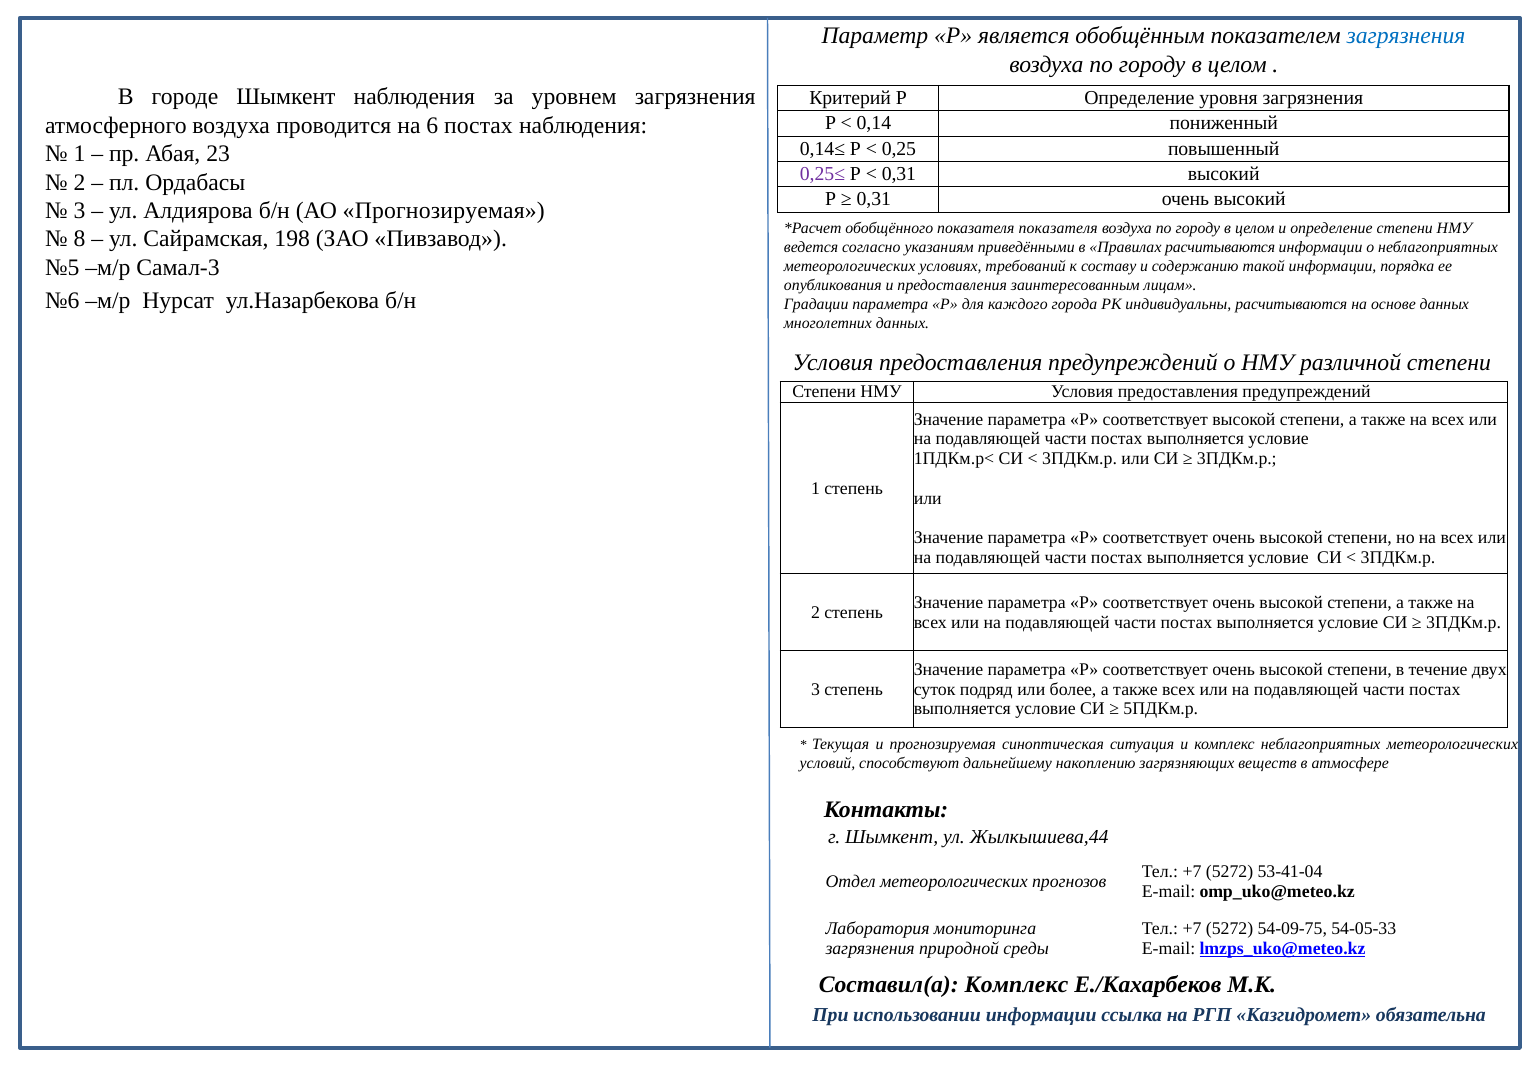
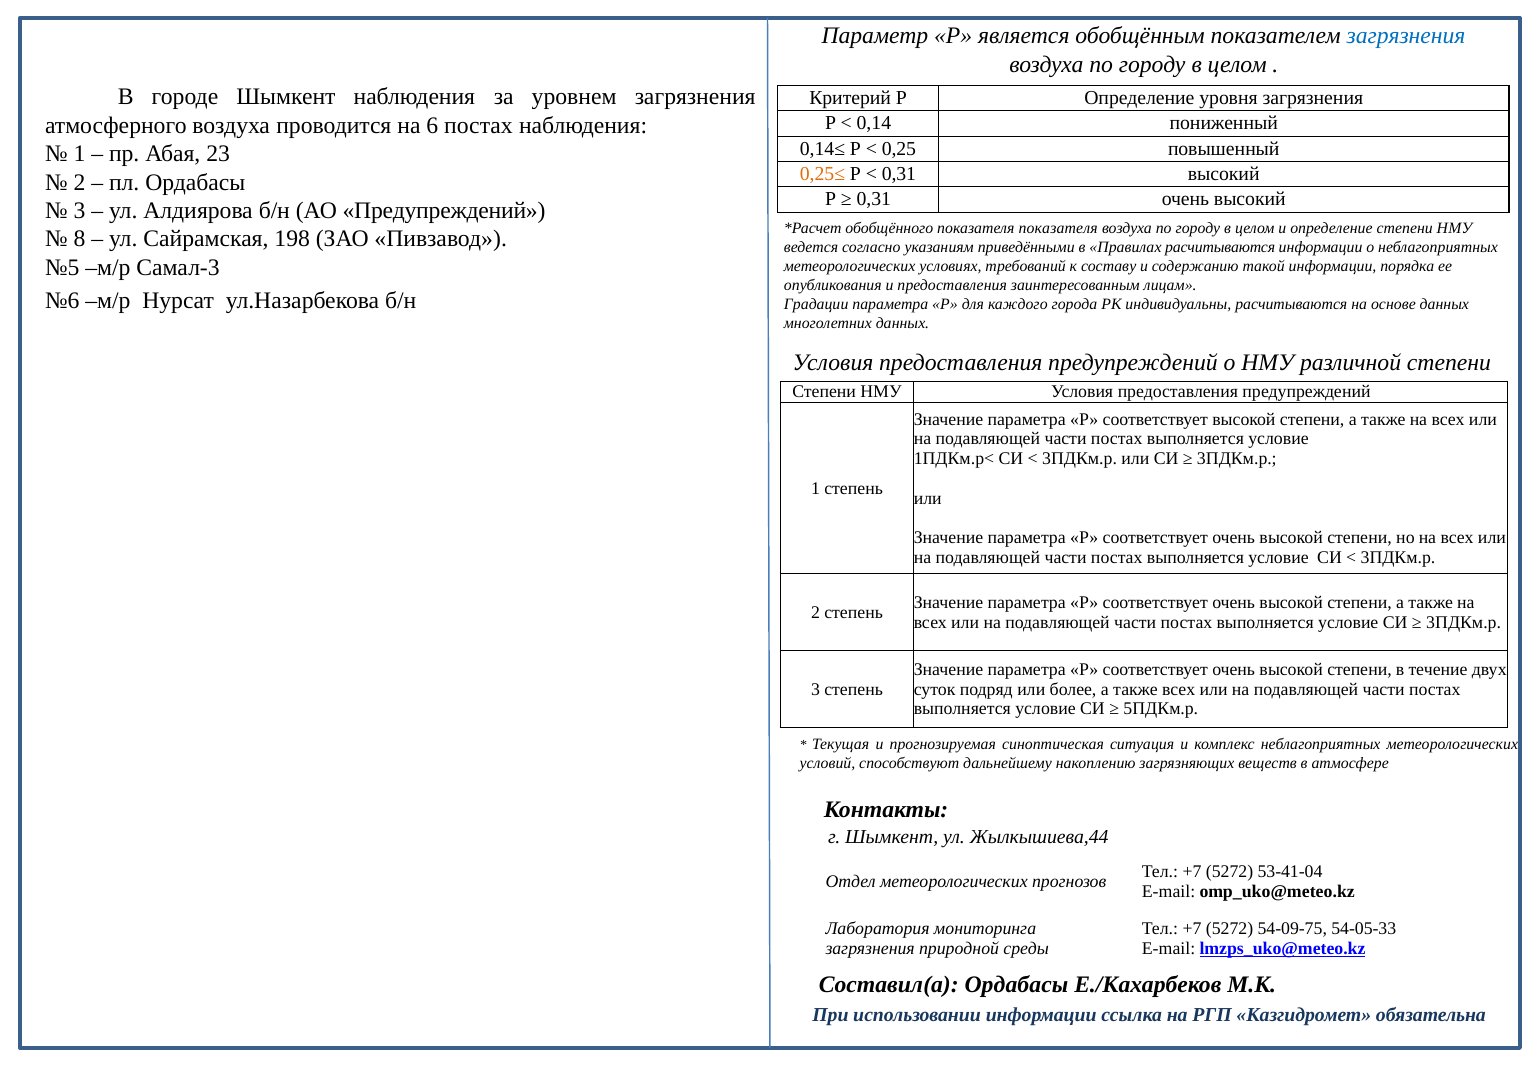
0,25≤ colour: purple -> orange
АО Прогнозируемая: Прогнозируемая -> Предупреждений
Составил(а Комплекс: Комплекс -> Ордабасы
